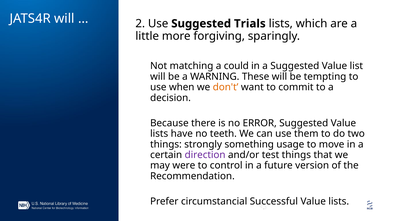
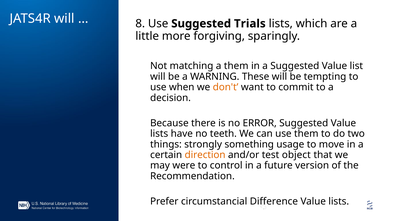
2: 2 -> 8
a could: could -> them
direction colour: purple -> orange
test things: things -> object
Successful: Successful -> Difference
